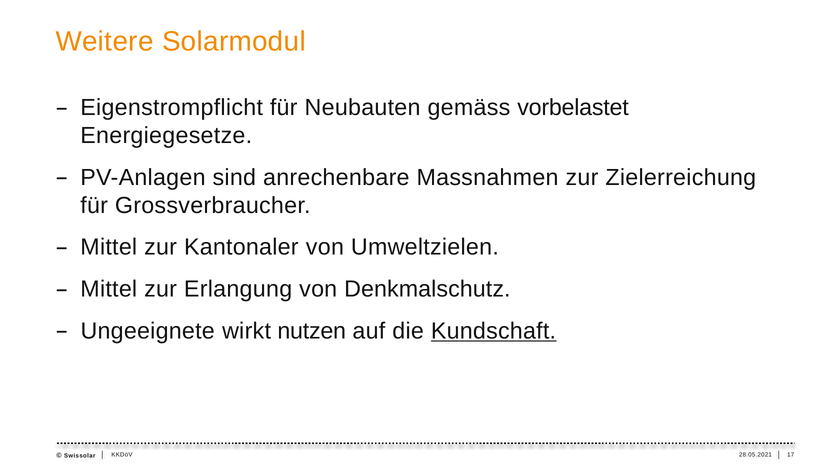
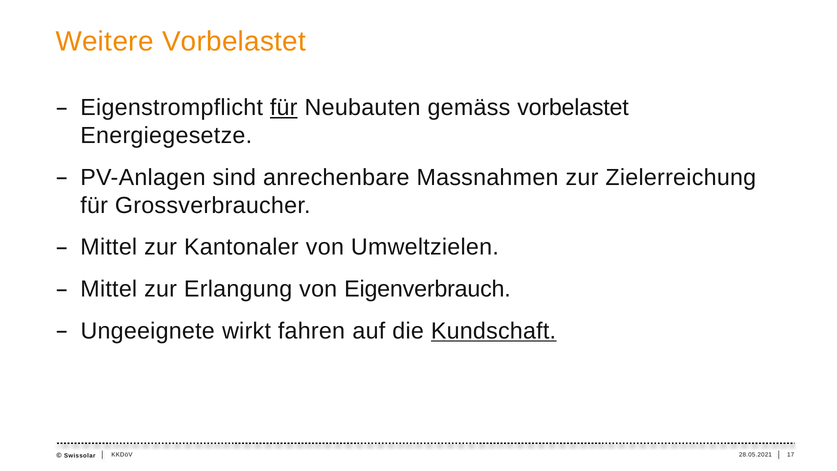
Weitere Solarmodul: Solarmodul -> Vorbelastet
für at (284, 108) underline: none -> present
Denkmalschutz: Denkmalschutz -> Eigenverbrauch
nutzen: nutzen -> fahren
